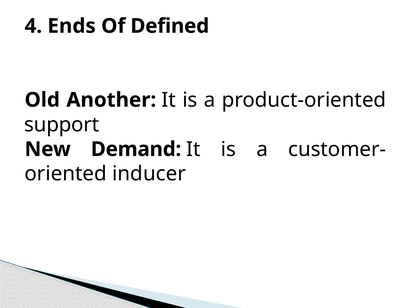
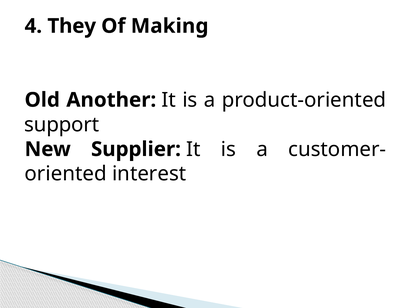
Ends: Ends -> They
Defined: Defined -> Making
Demand: Demand -> Supplier
inducer: inducer -> interest
